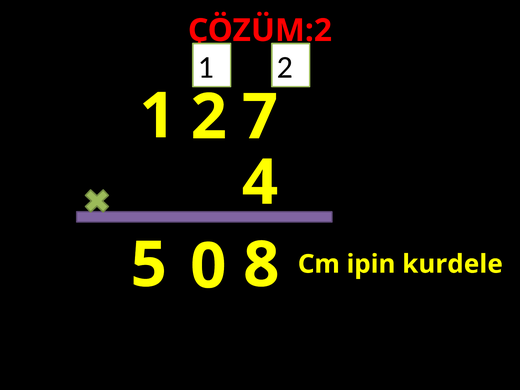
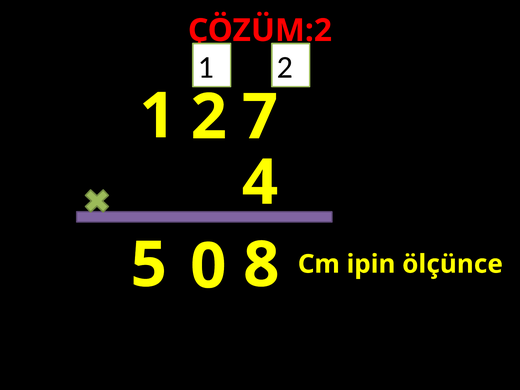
kurdele: kurdele -> ölçünce
